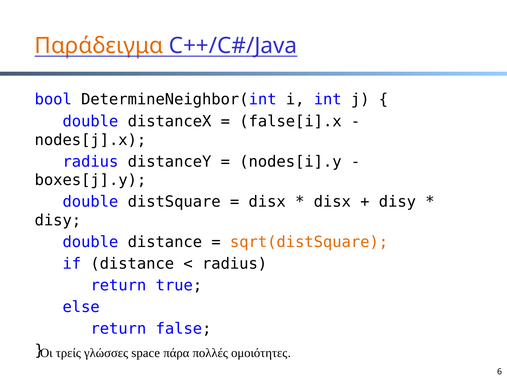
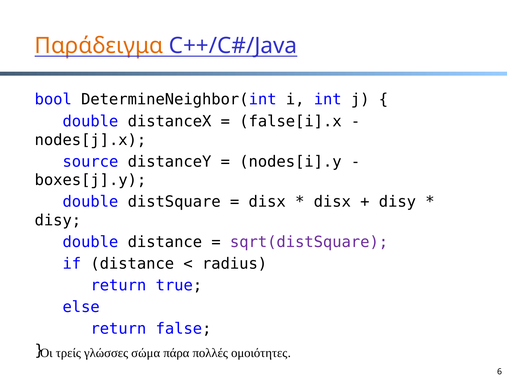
radius at (90, 162): radius -> source
sqrt(distSquare colour: orange -> purple
space: space -> σώμα
